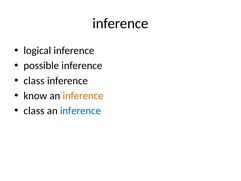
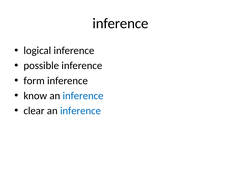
class at (34, 81): class -> form
inference at (83, 96) colour: orange -> blue
class at (34, 111): class -> clear
